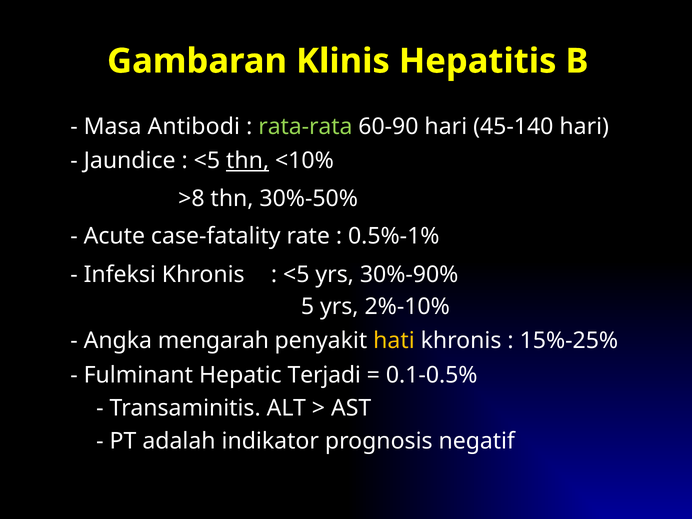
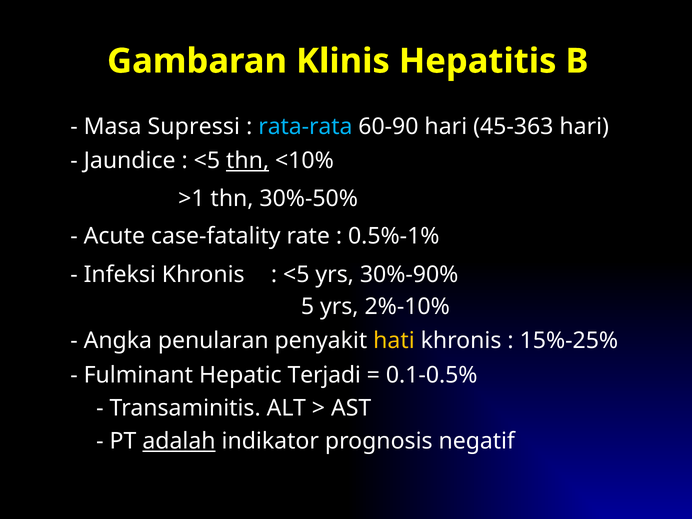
Antibodi: Antibodi -> Supressi
rata-rata colour: light green -> light blue
45-140: 45-140 -> 45-363
>8: >8 -> >1
mengarah: mengarah -> penularan
adalah underline: none -> present
